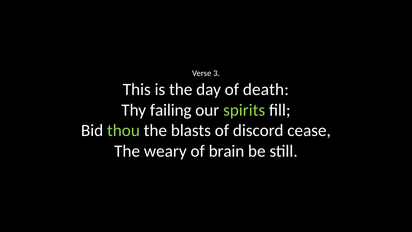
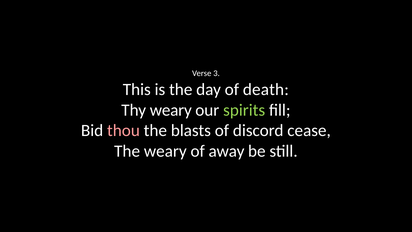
Thy failing: failing -> weary
thou colour: light green -> pink
brain: brain -> away
